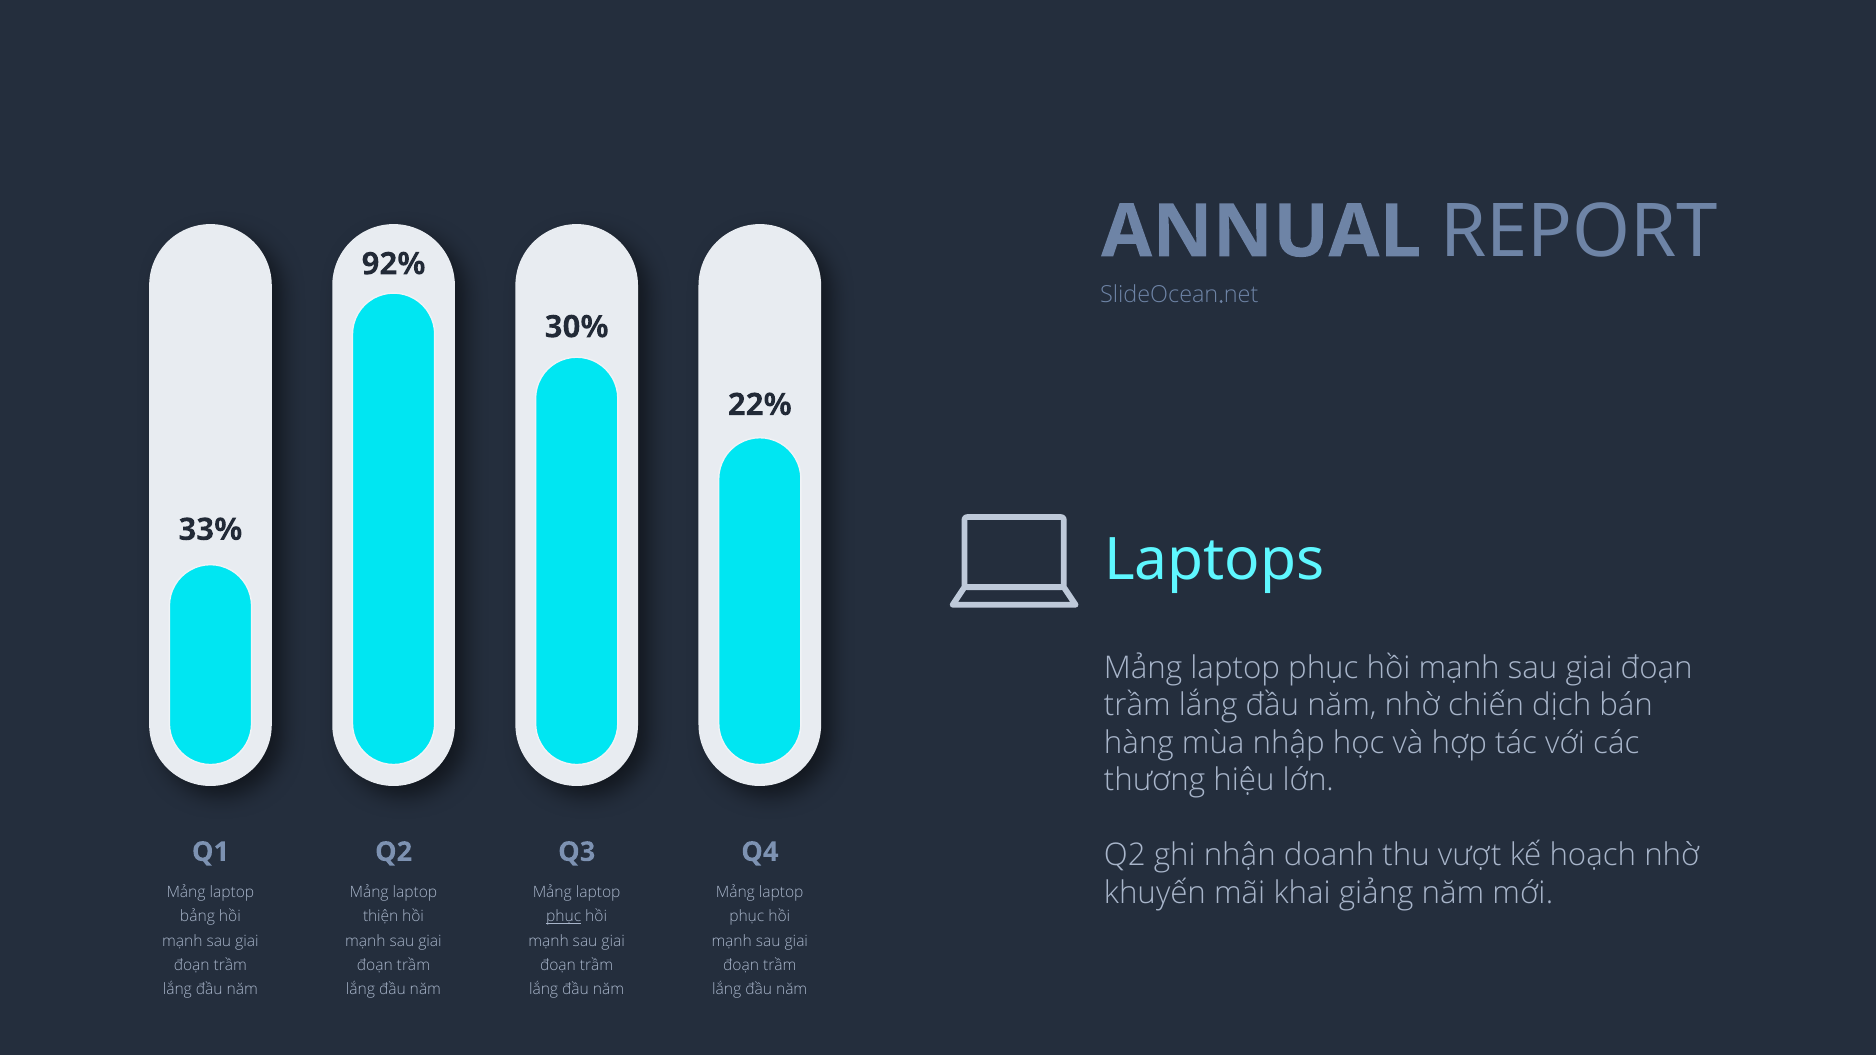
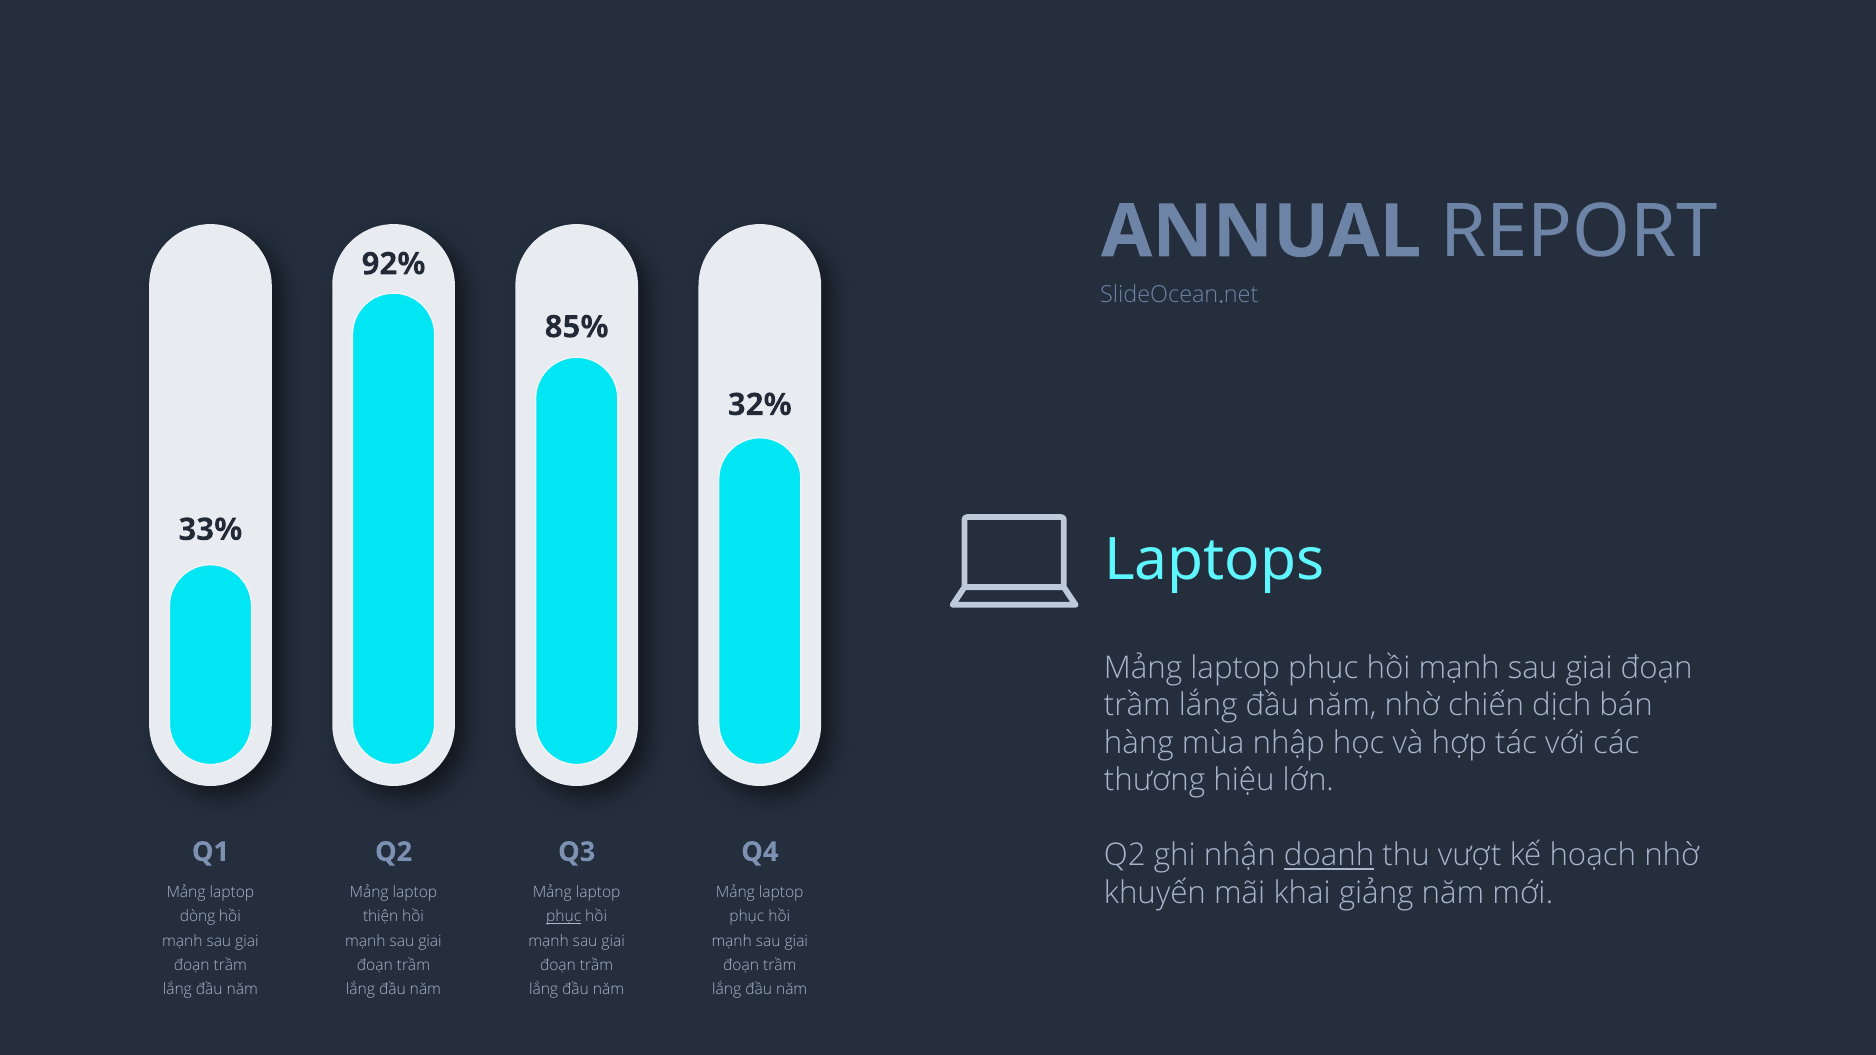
30%: 30% -> 85%
22%: 22% -> 32%
doanh underline: none -> present
bảng: bảng -> dòng
